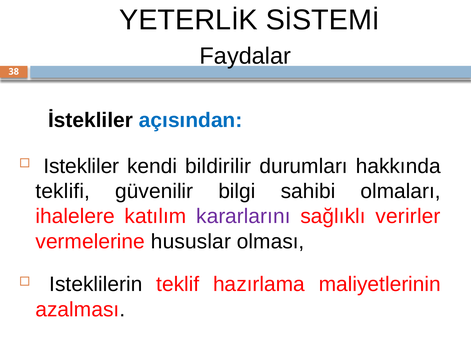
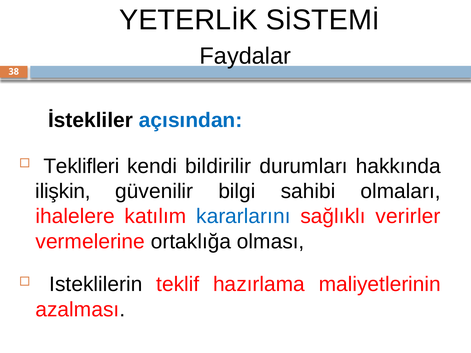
Istekliler: Istekliler -> Teklifleri
teklifi: teklifi -> ilişkin
kararlarını colour: purple -> blue
hususlar: hususlar -> ortaklığa
